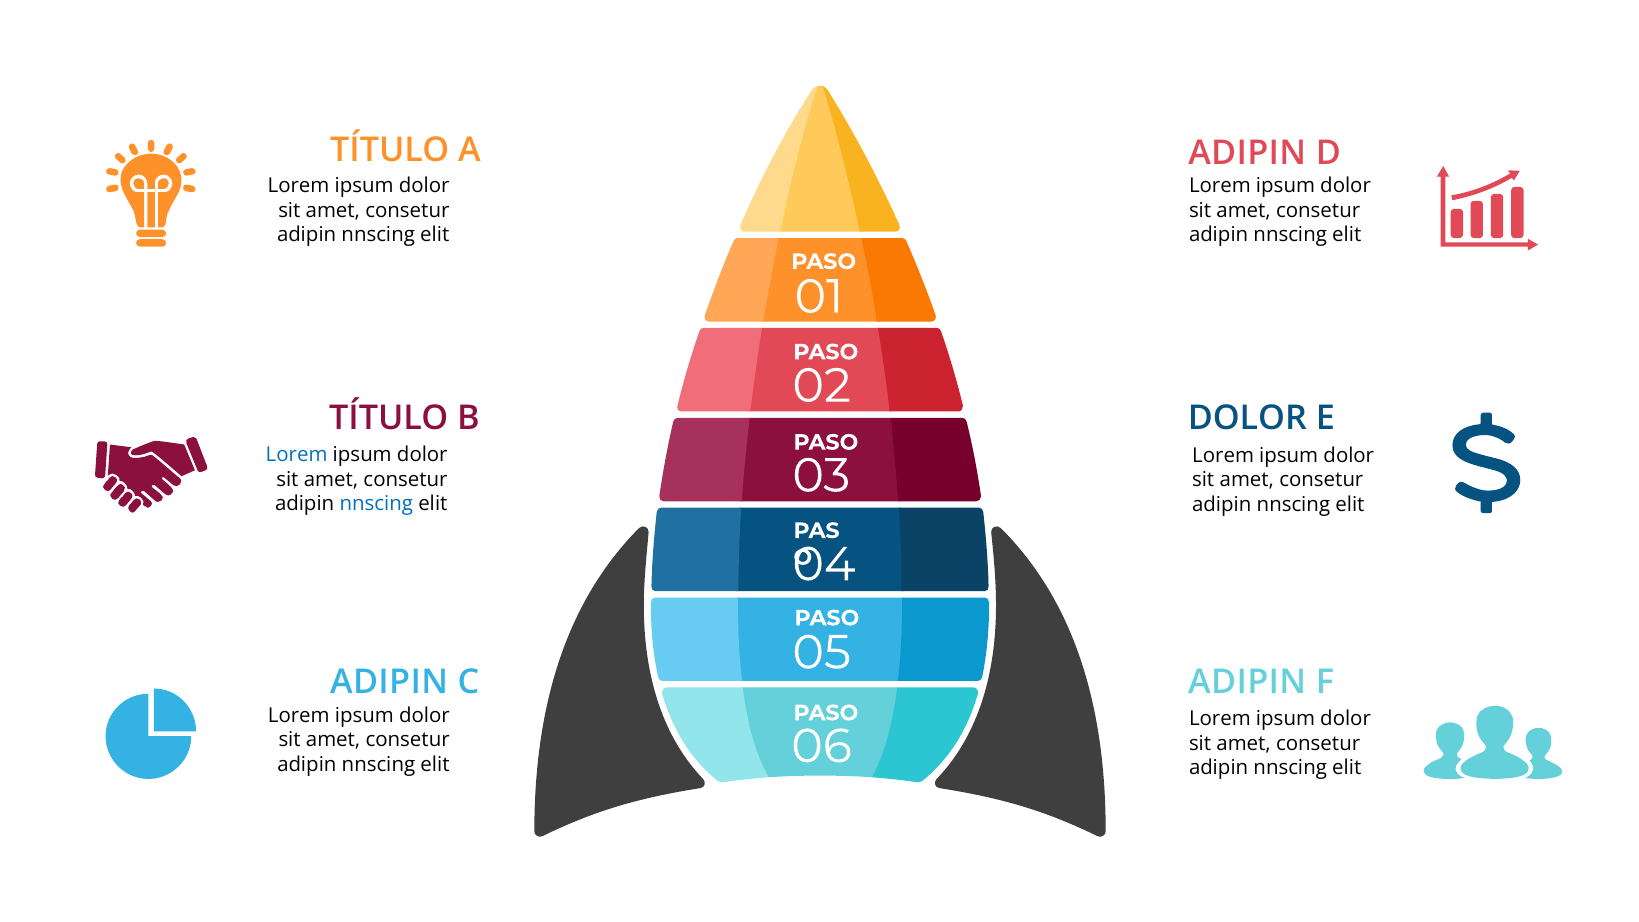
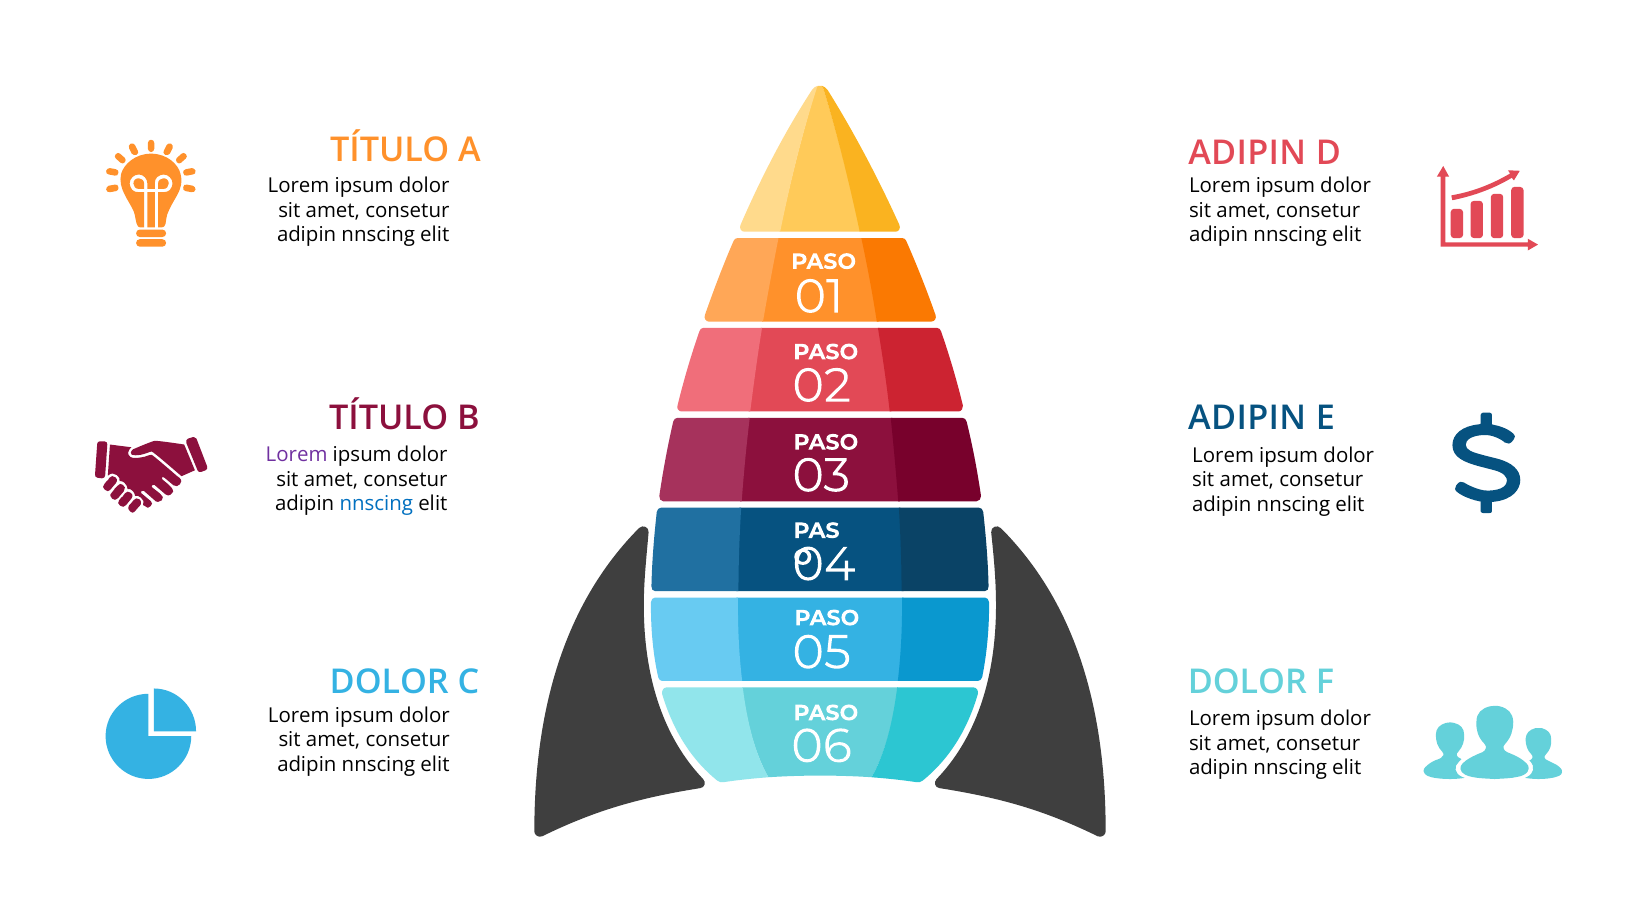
DOLOR at (1247, 418): DOLOR -> ADIPIN
Lorem at (297, 455) colour: blue -> purple
ADIPIN at (389, 682): ADIPIN -> DOLOR
ADIPIN at (1247, 682): ADIPIN -> DOLOR
